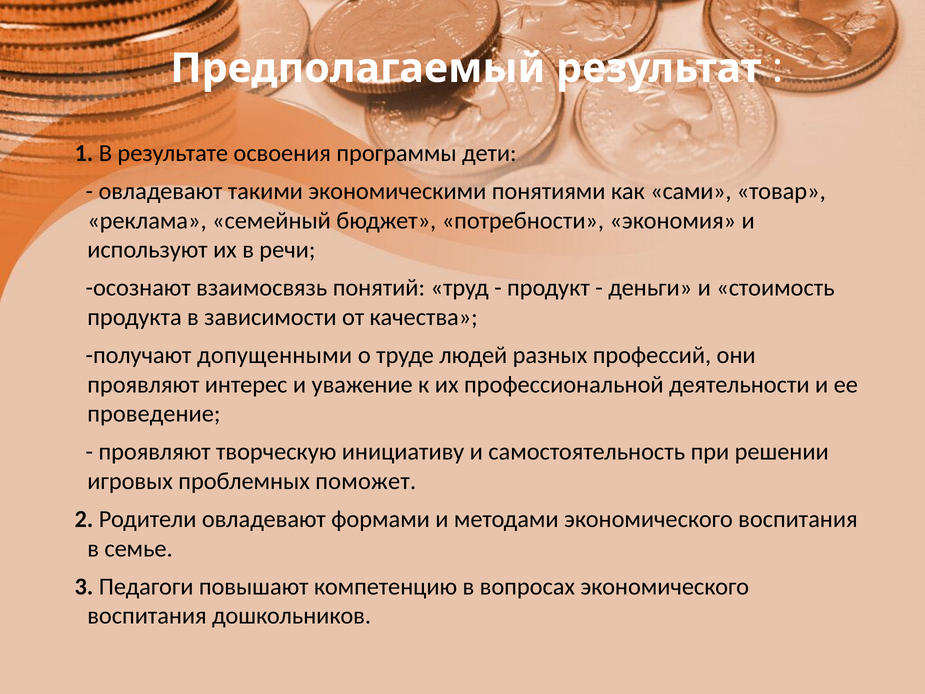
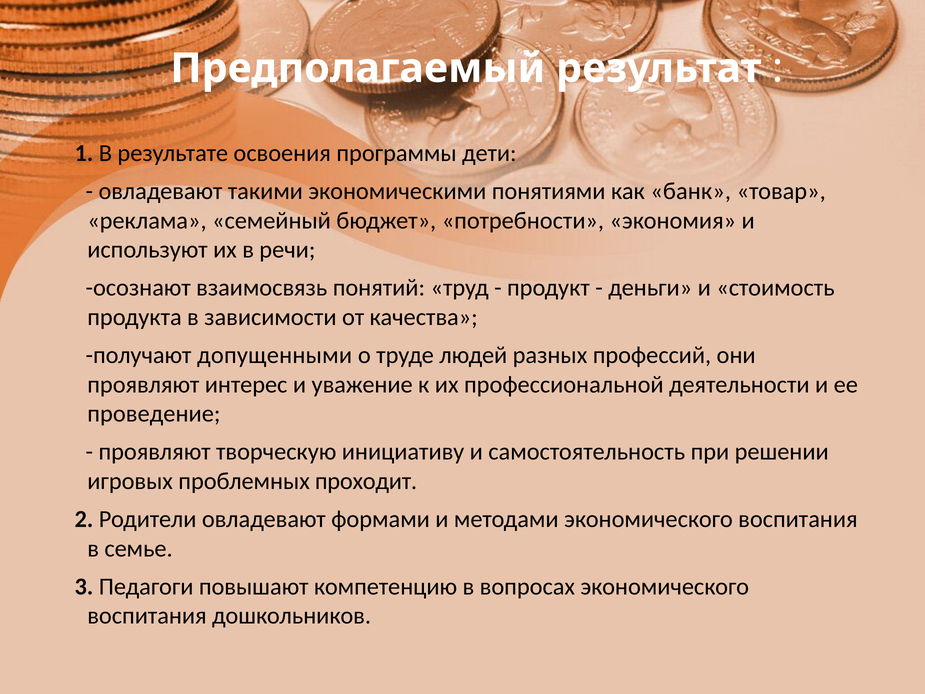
сами: сами -> банк
поможет: поможет -> проходит
